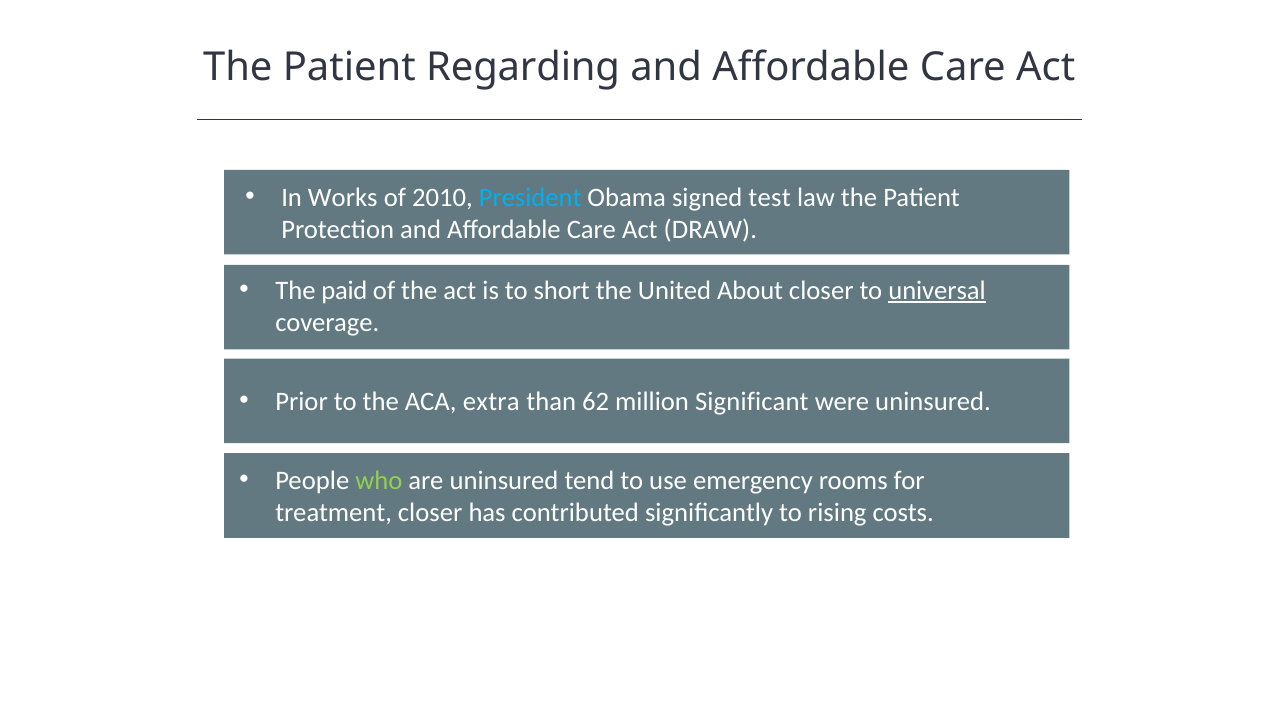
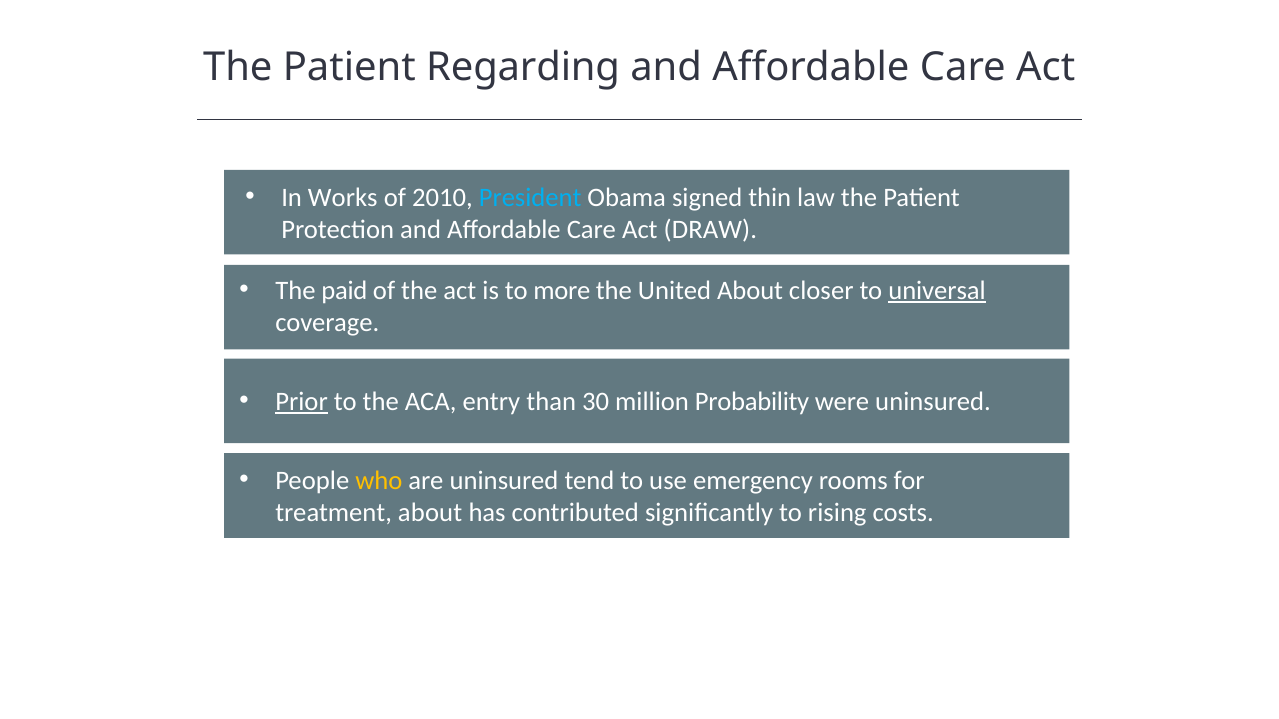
test: test -> thin
short: short -> more
Prior underline: none -> present
extra: extra -> entry
62: 62 -> 30
Significant: Significant -> Probability
who colour: light green -> yellow
treatment closer: closer -> about
